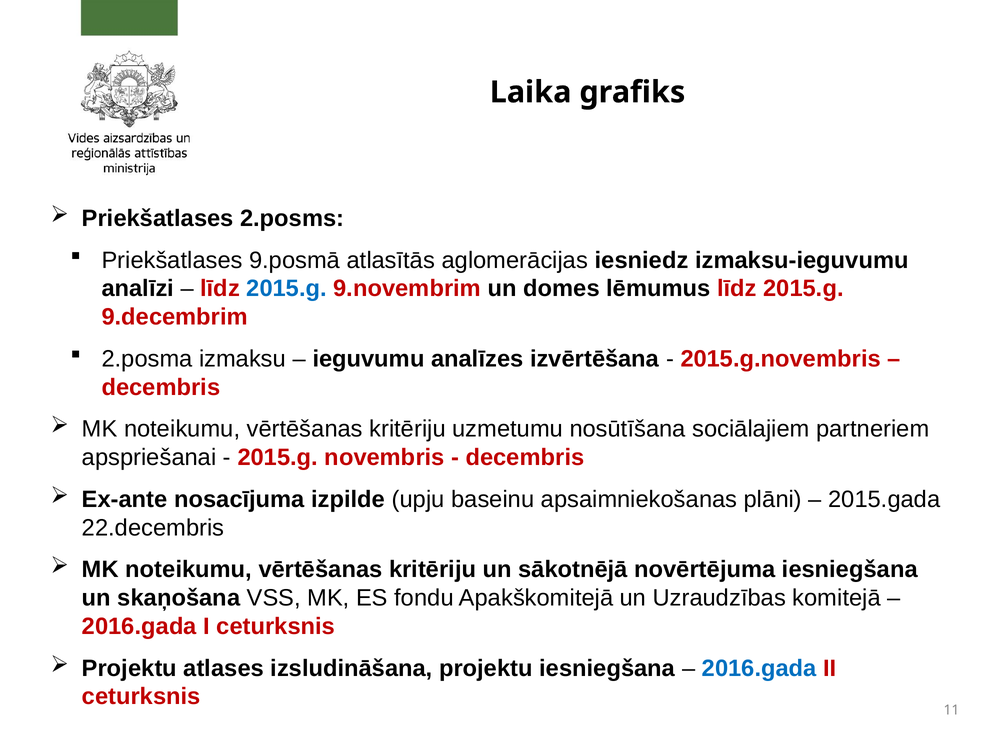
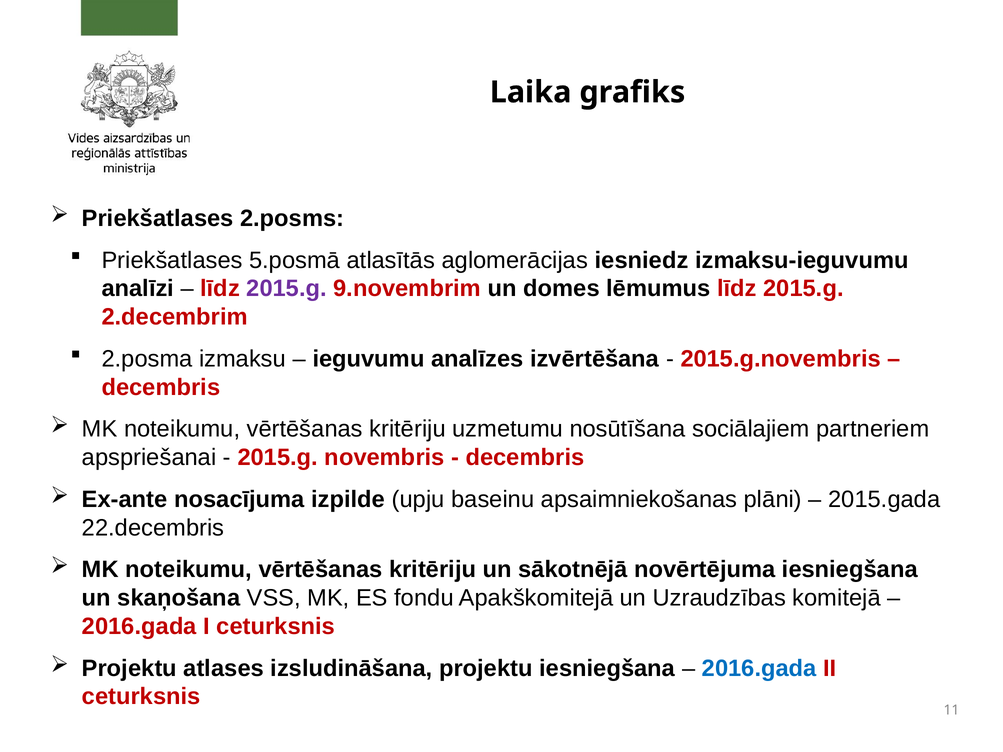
9.posmā: 9.posmā -> 5.posmā
2015.g at (287, 289) colour: blue -> purple
9.decembrim: 9.decembrim -> 2.decembrim
